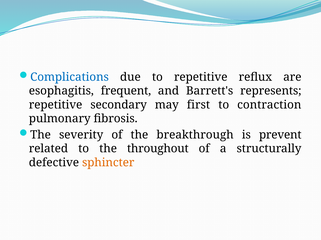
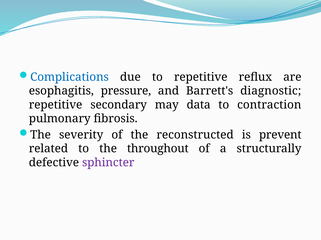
frequent: frequent -> pressure
represents: represents -> diagnostic
first: first -> data
breakthrough: breakthrough -> reconstructed
sphincter colour: orange -> purple
